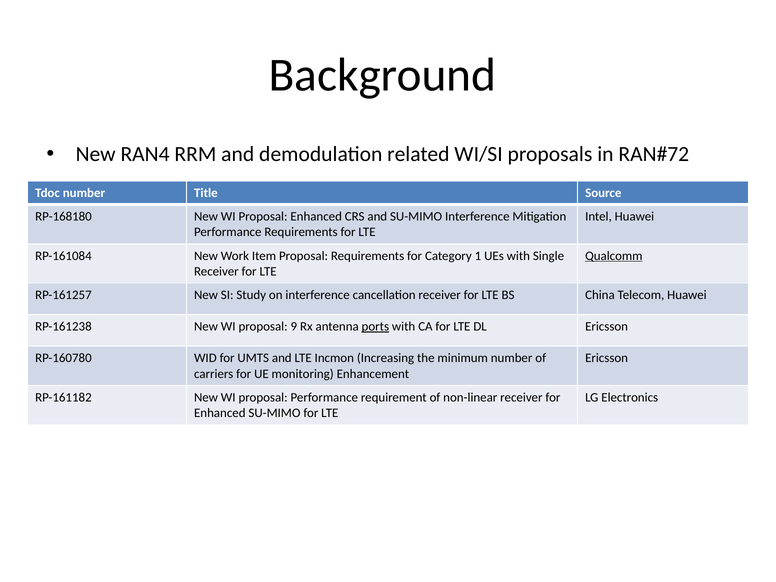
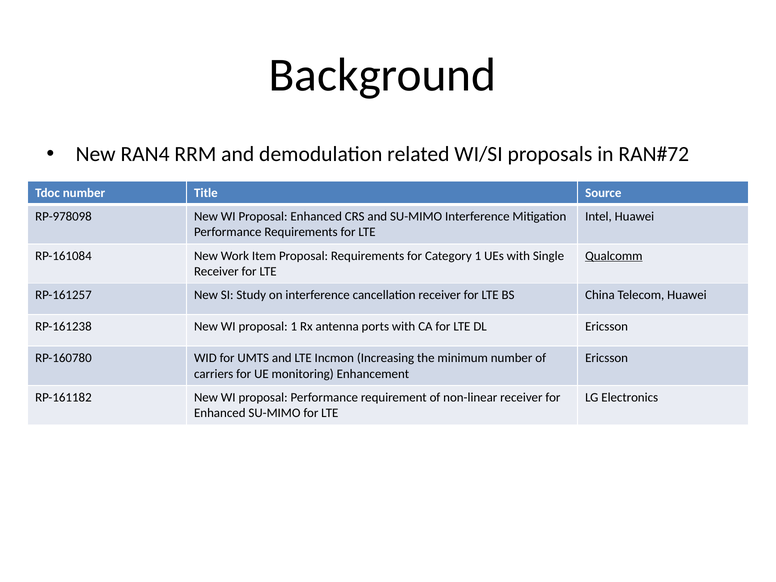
RP-168180: RP-168180 -> RP-978098
proposal 9: 9 -> 1
ports underline: present -> none
